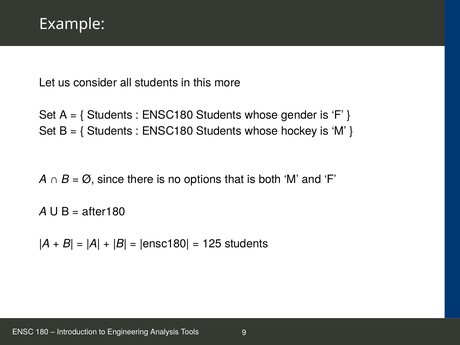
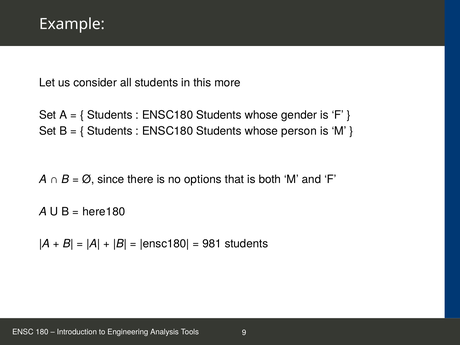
hockey: hockey -> person
after180: after180 -> here180
125: 125 -> 981
